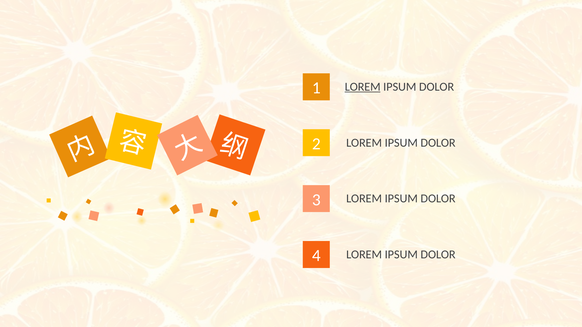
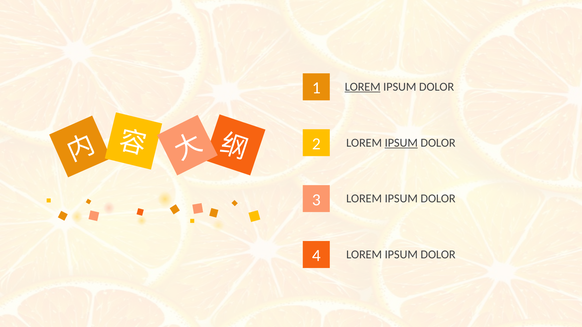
IPSUM at (401, 143) underline: none -> present
